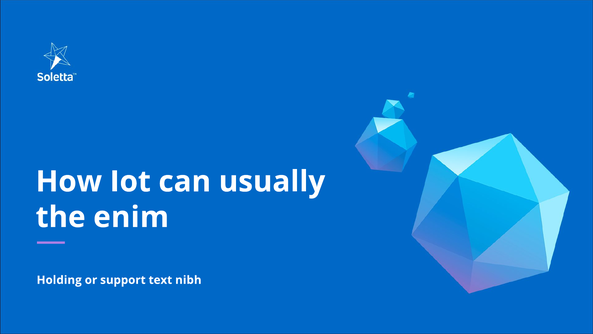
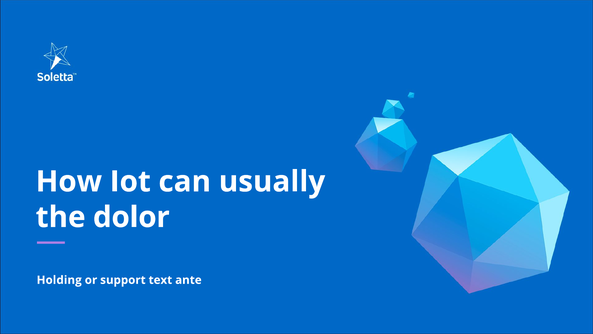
enim: enim -> dolor
nibh: nibh -> ante
